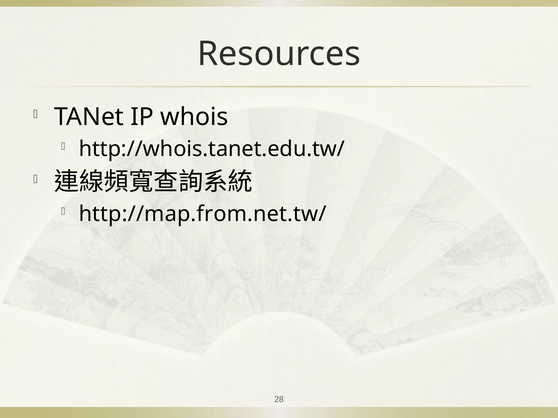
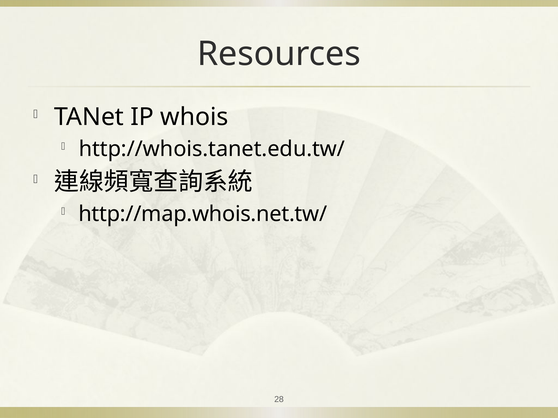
http://map.from.net.tw/: http://map.from.net.tw/ -> http://map.whois.net.tw/
